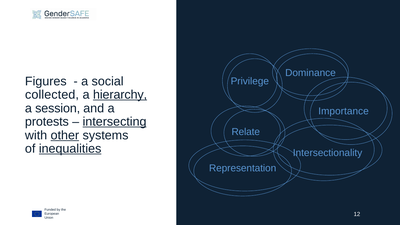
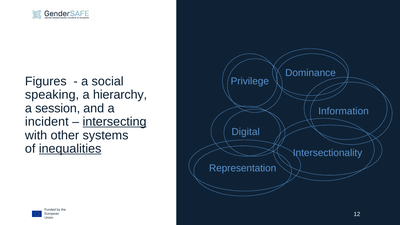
collected: collected -> speaking
hierarchy underline: present -> none
Importance: Importance -> Information
protests: protests -> incident
Relate: Relate -> Digital
other underline: present -> none
